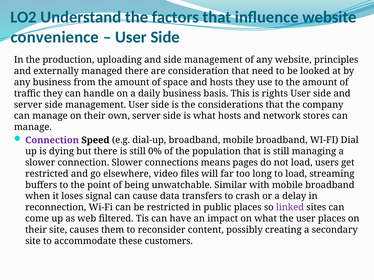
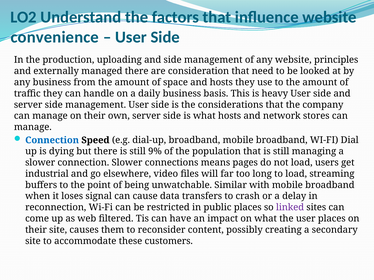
rights: rights -> heavy
Connection at (52, 140) colour: purple -> blue
0%: 0% -> 9%
restricted at (47, 174): restricted -> industrial
